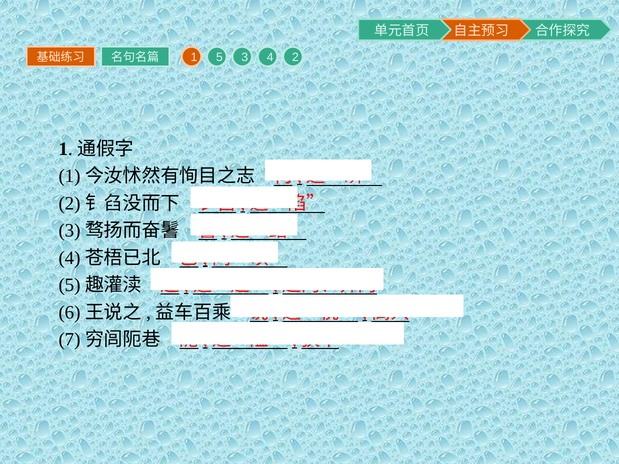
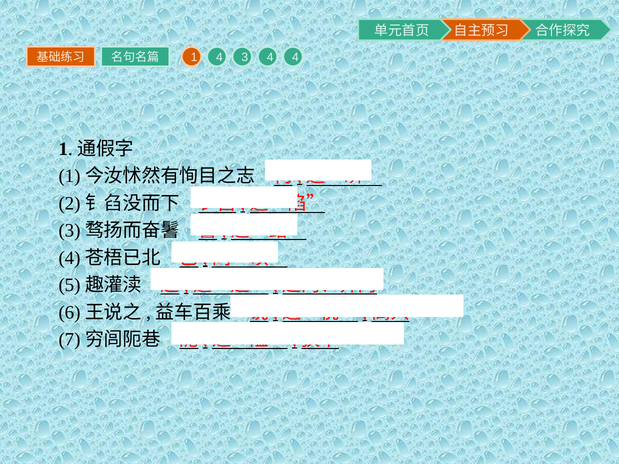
1 5: 5 -> 4
4 2: 2 -> 4
